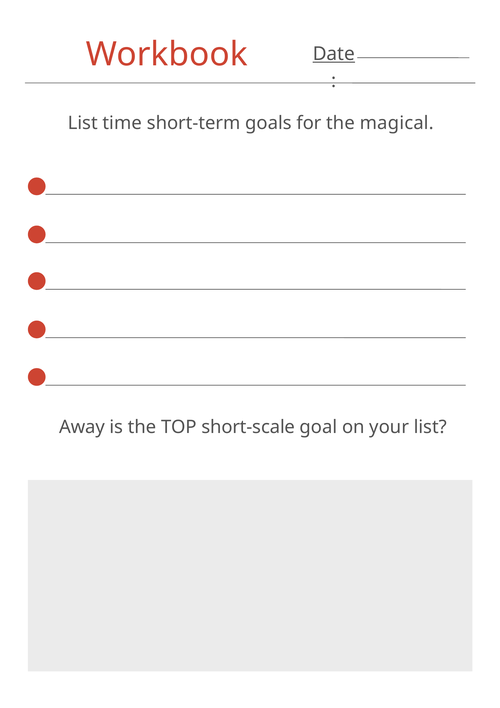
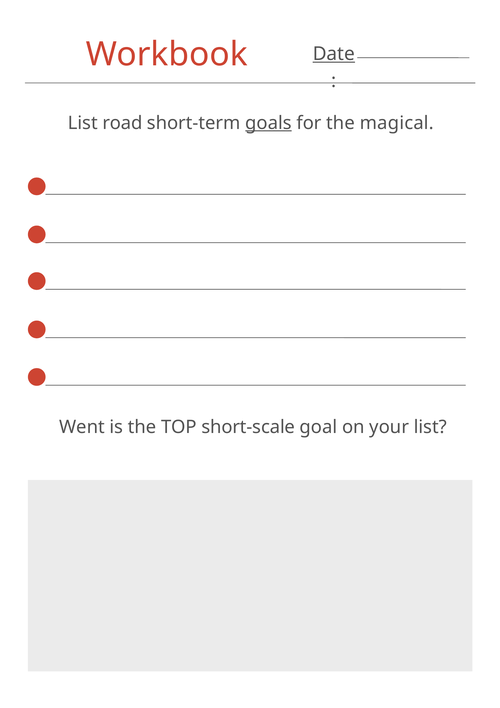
time: time -> road
goals underline: none -> present
Away: Away -> Went
